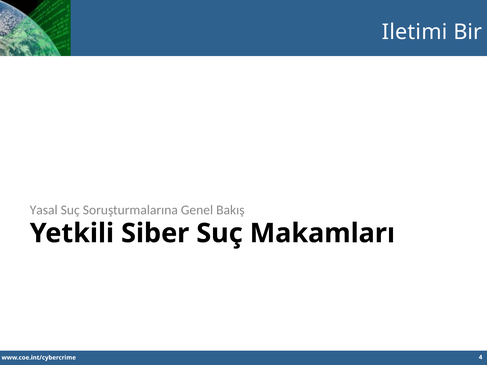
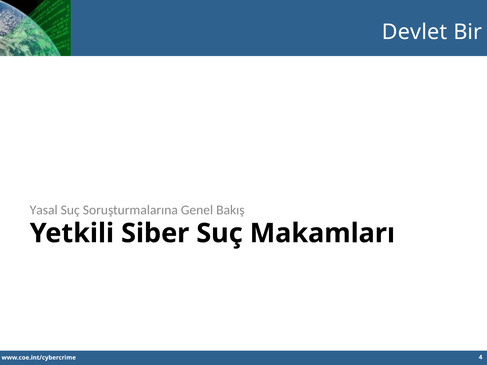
Iletimi: Iletimi -> Devlet
